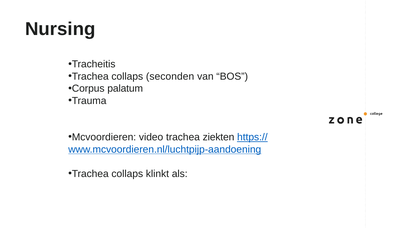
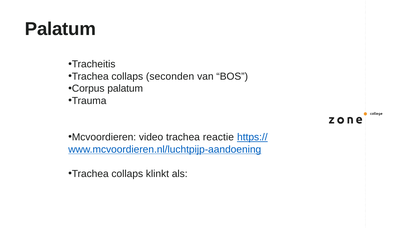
Nursing at (60, 29): Nursing -> Palatum
ziekten: ziekten -> reactie
